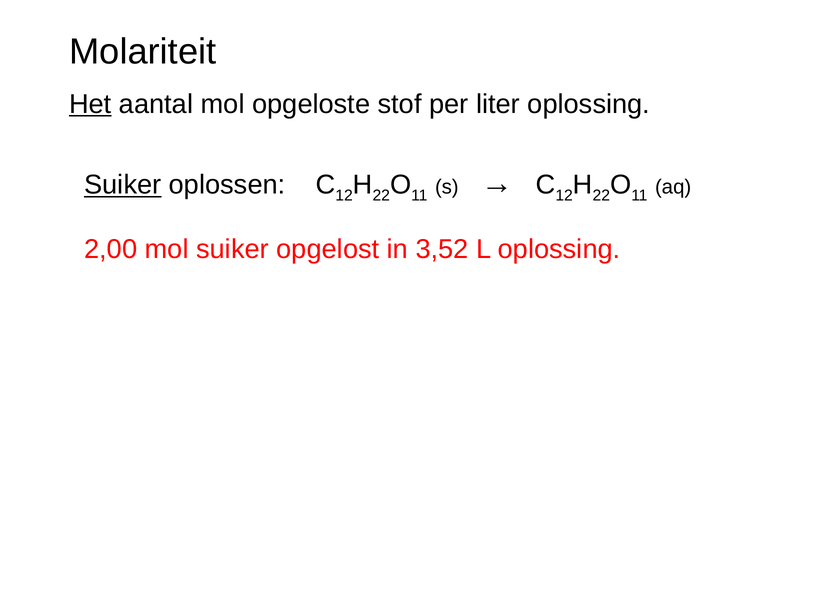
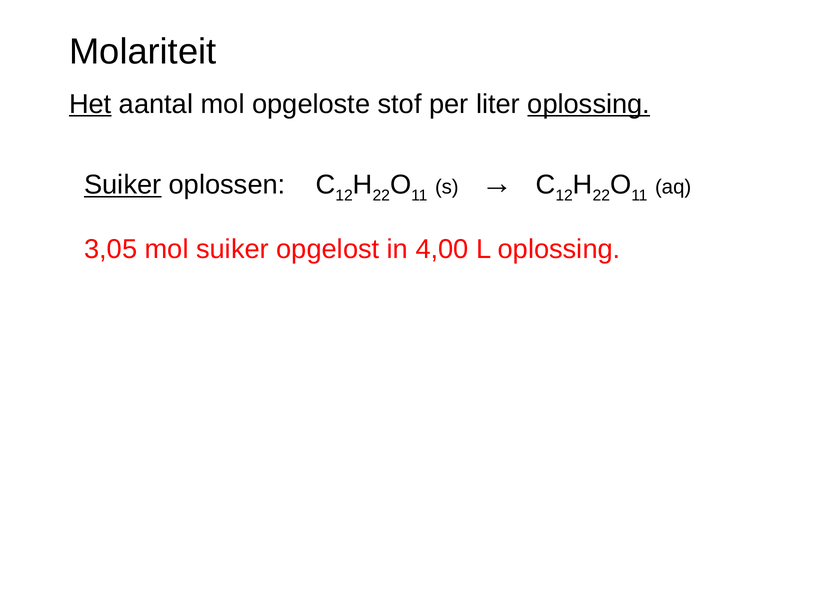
oplossing at (589, 104) underline: none -> present
2,00: 2,00 -> 3,05
3,52: 3,52 -> 4,00
